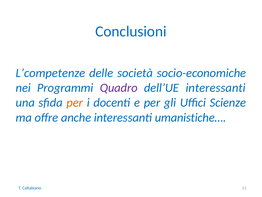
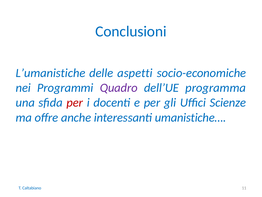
L’competenze: L’competenze -> L’umanistiche
società: società -> aspetti
dell’UE interessanti: interessanti -> programma
per at (75, 102) colour: orange -> red
